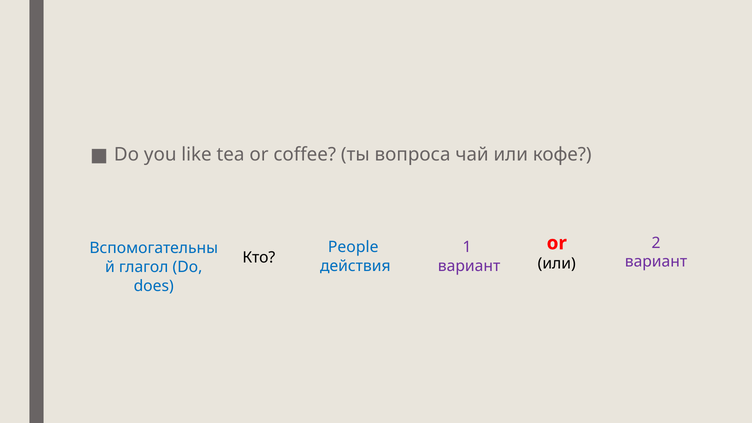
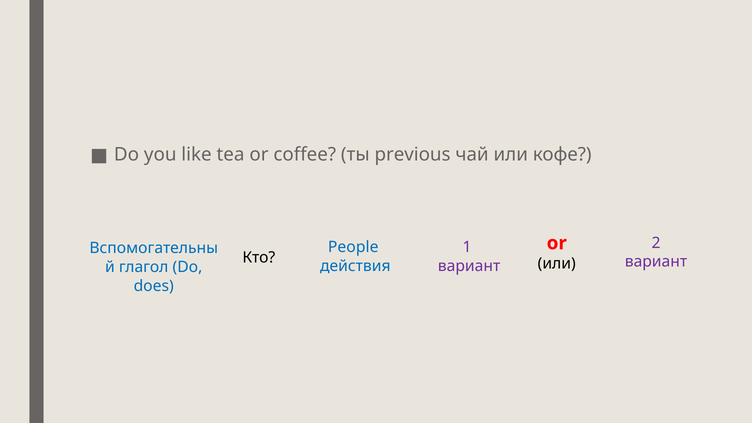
вопроса: вопроса -> previous
